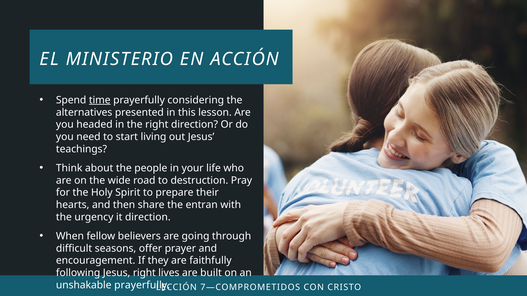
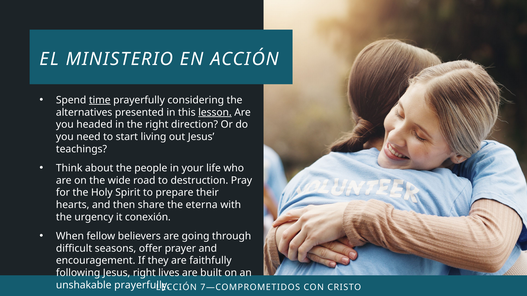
lesson underline: none -> present
entran: entran -> eterna
it direction: direction -> conexión
